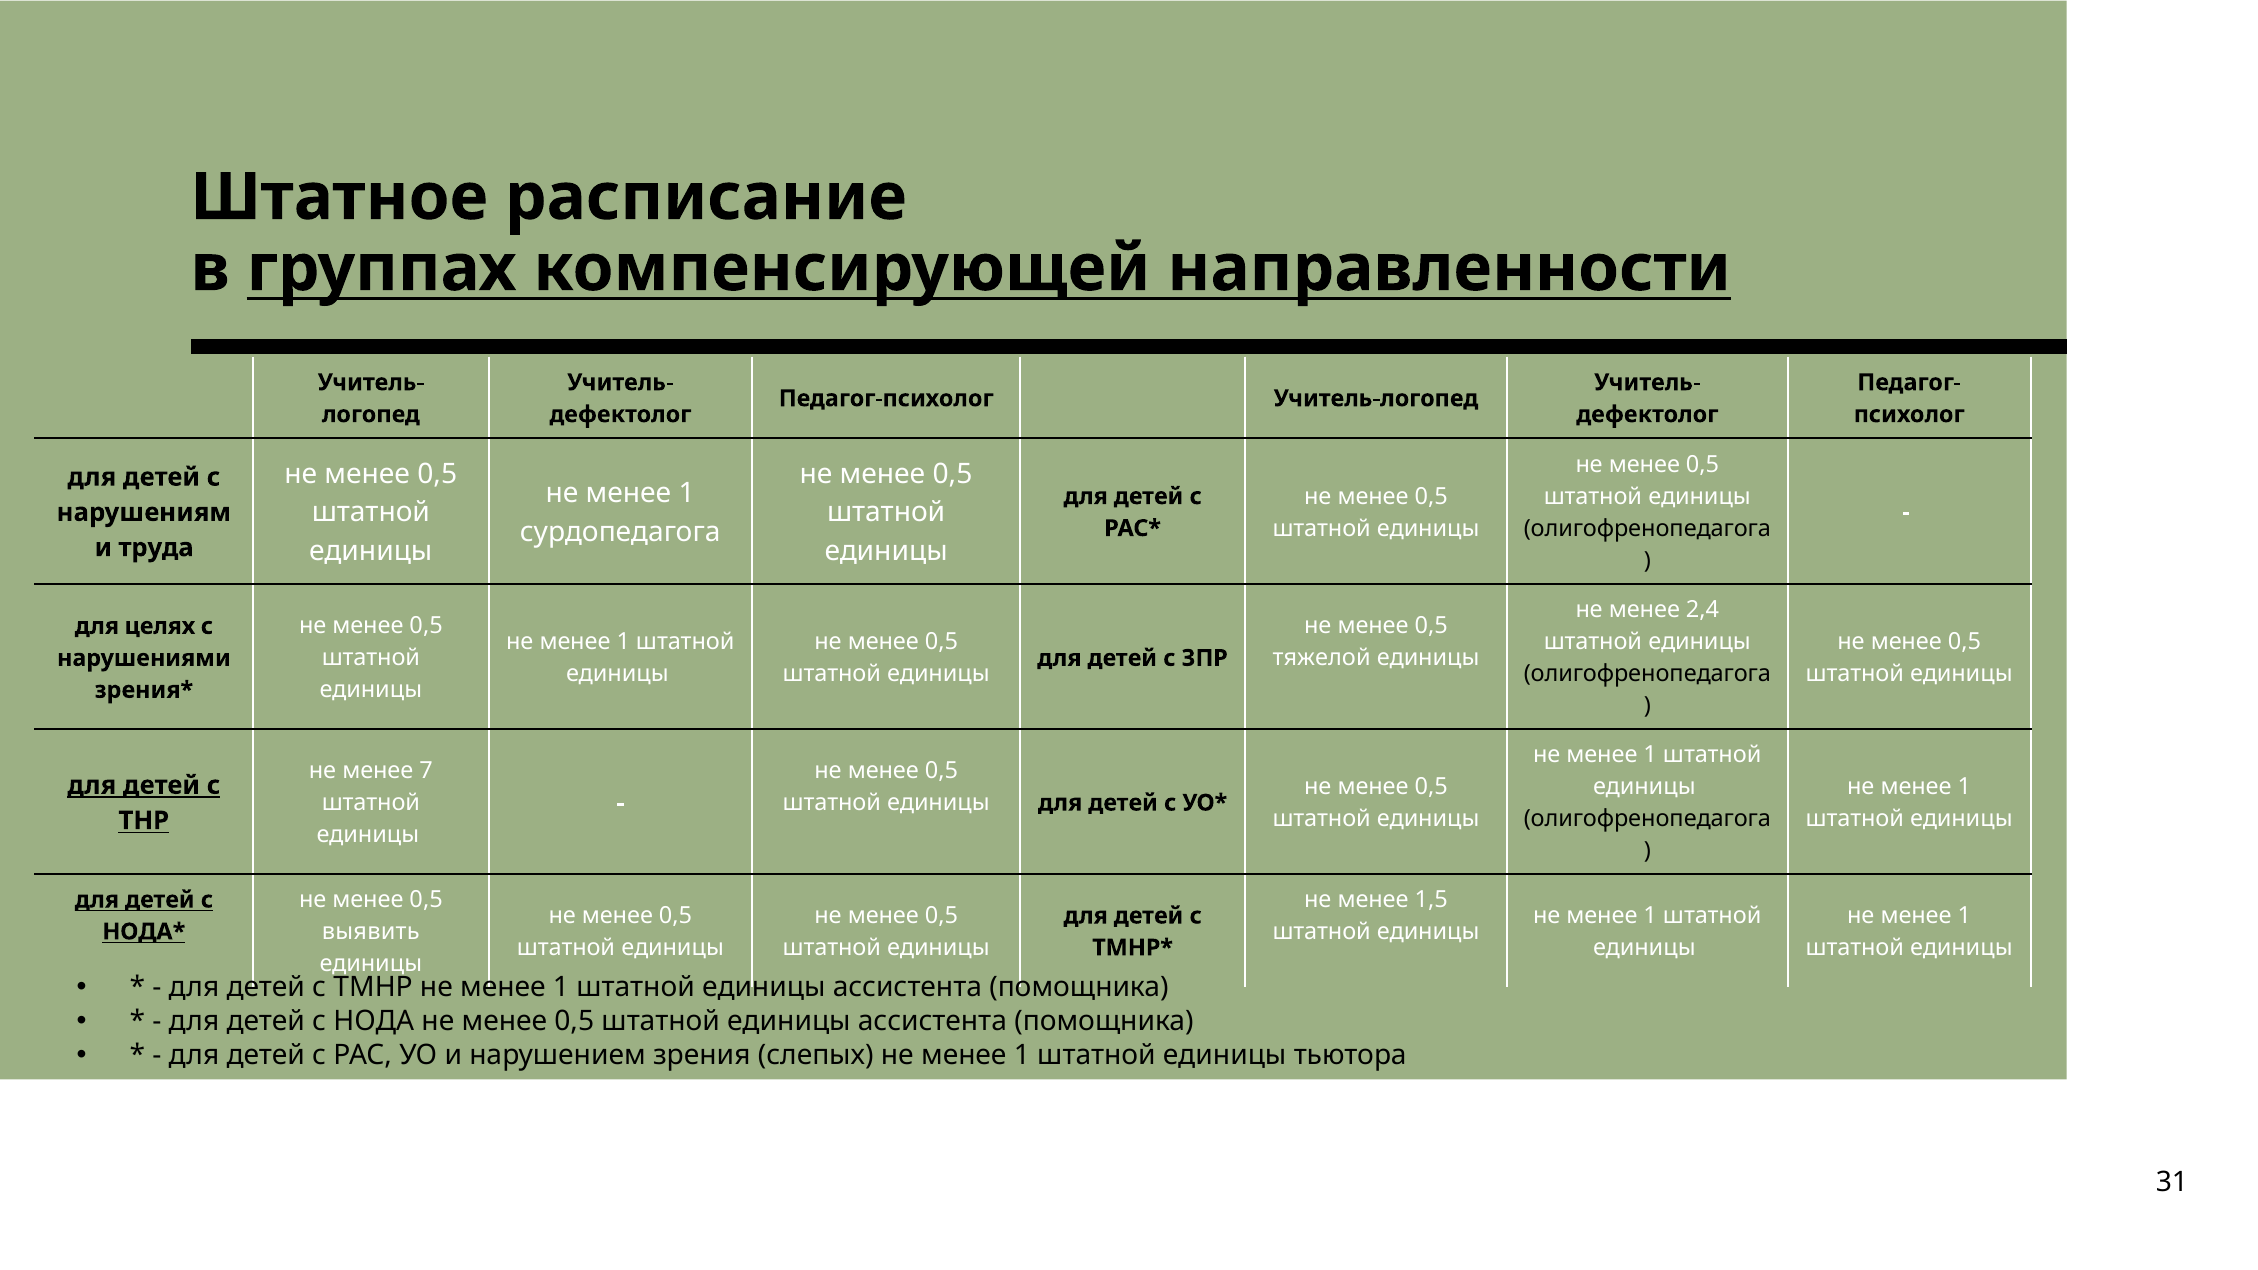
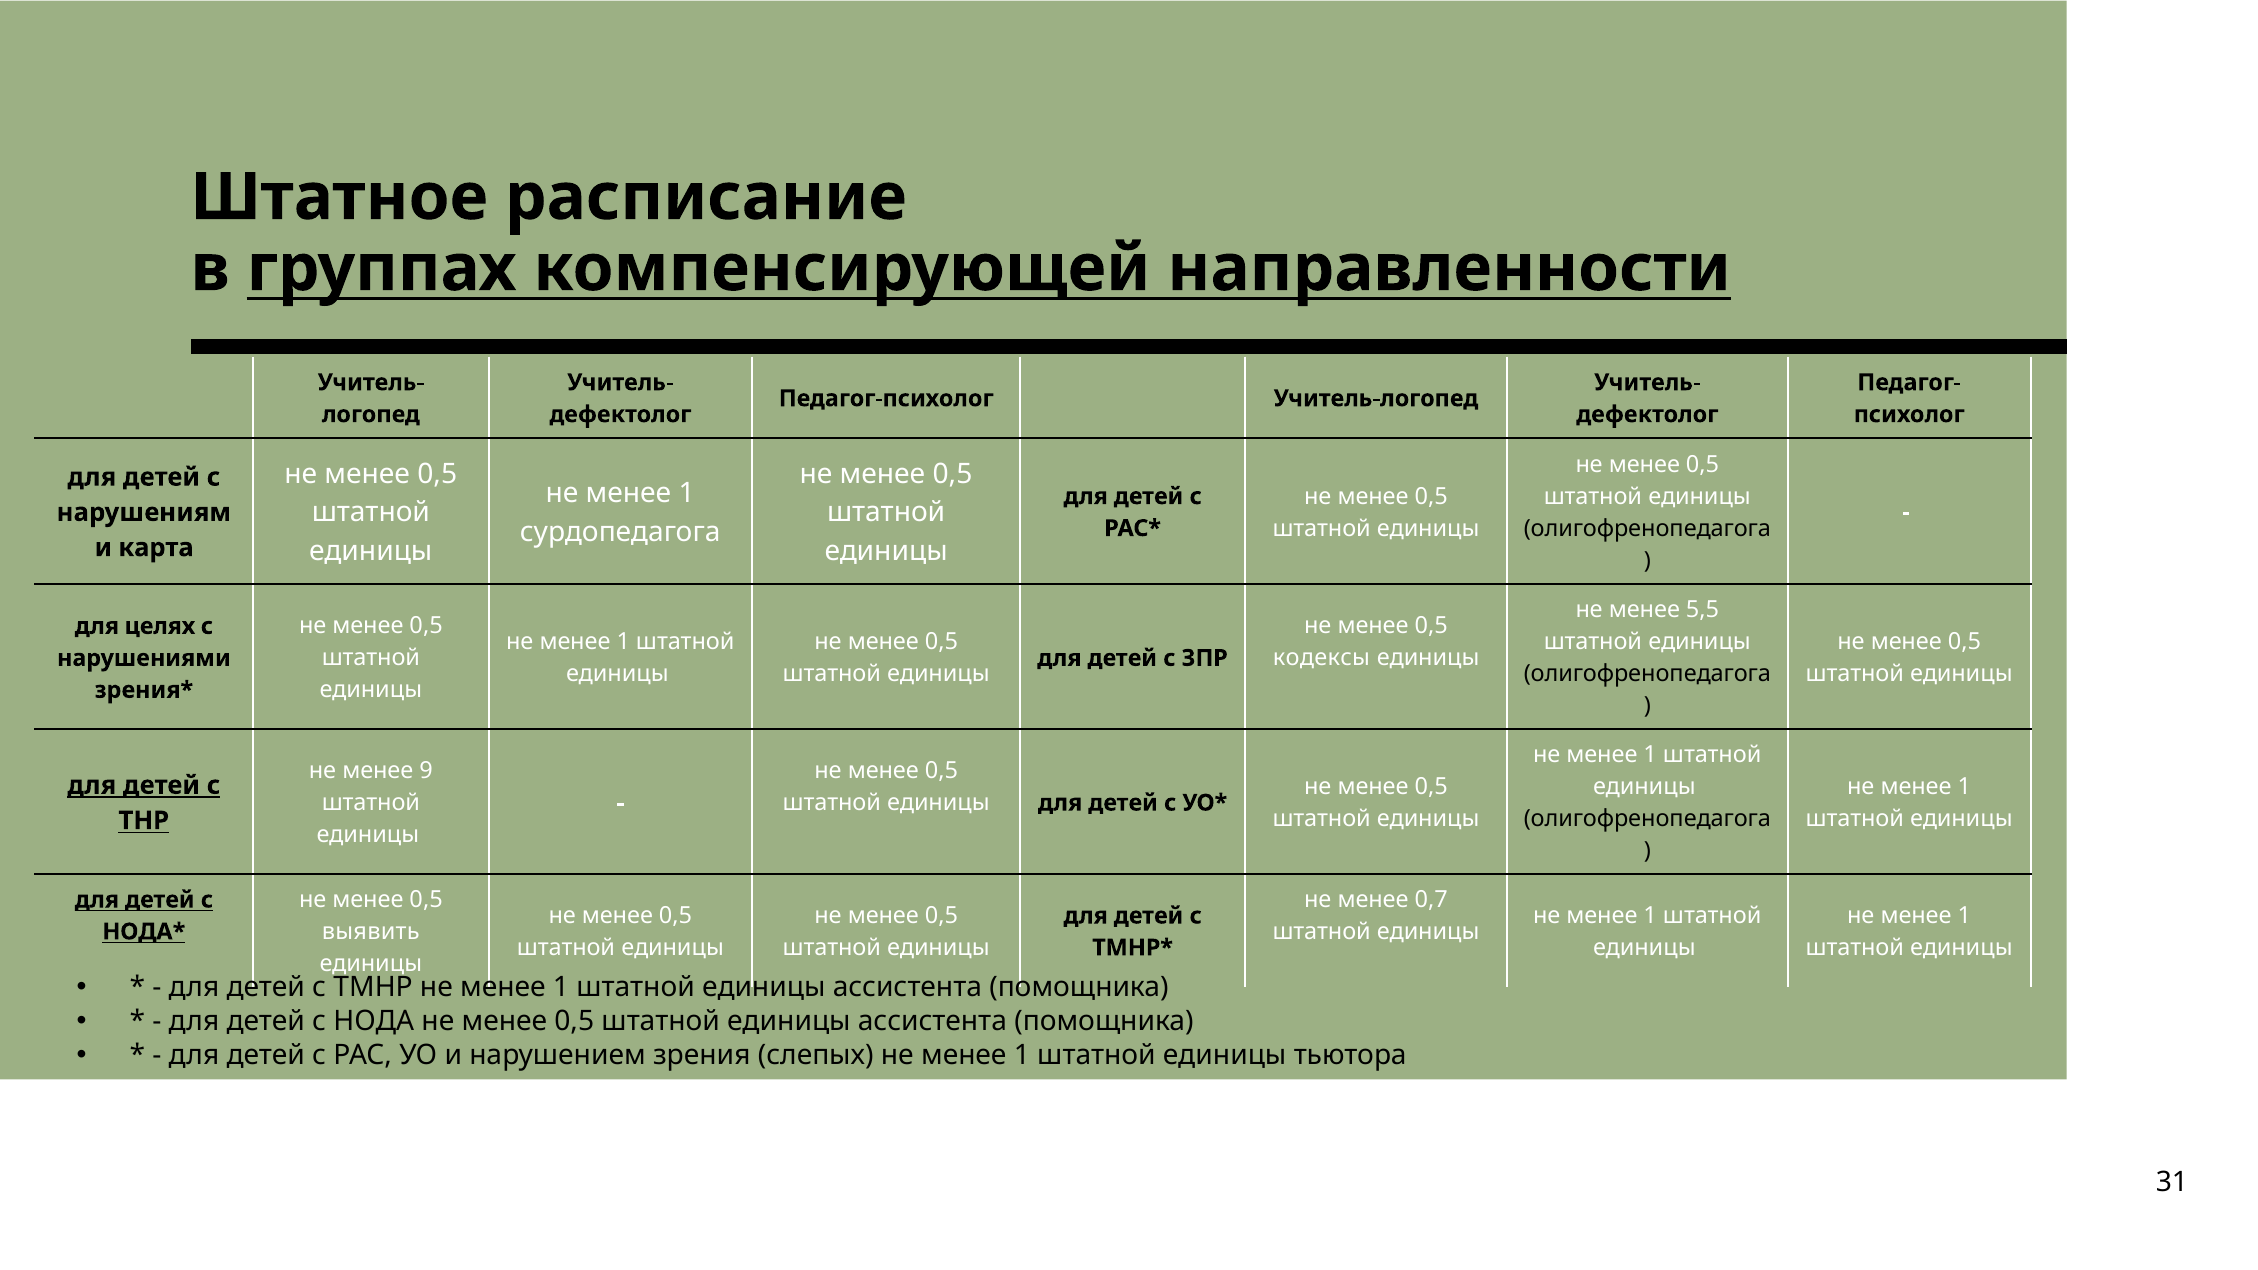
труда: труда -> карта
2,4: 2,4 -> 5,5
тяжелой: тяжелой -> кодексы
7: 7 -> 9
1,5: 1,5 -> 0,7
